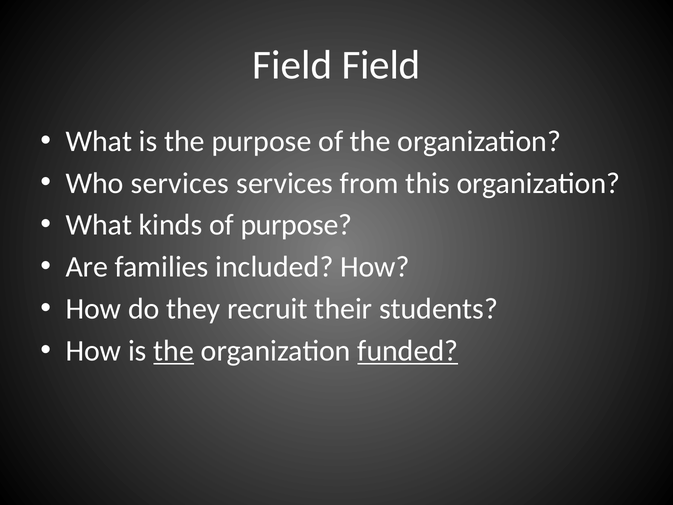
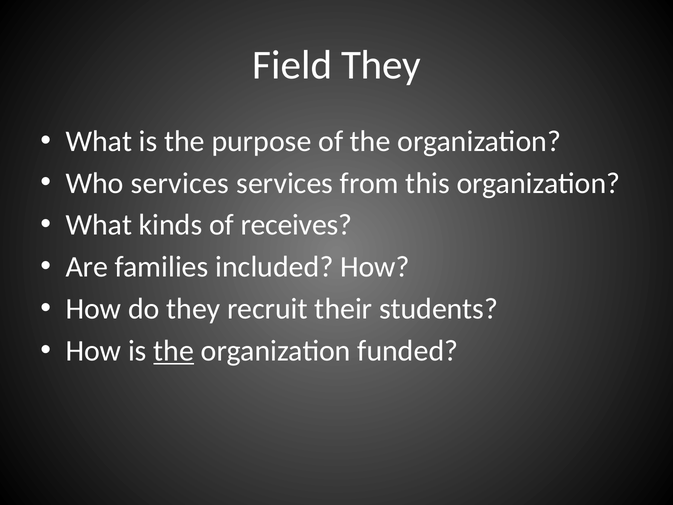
Field Field: Field -> They
of purpose: purpose -> receives
funded underline: present -> none
